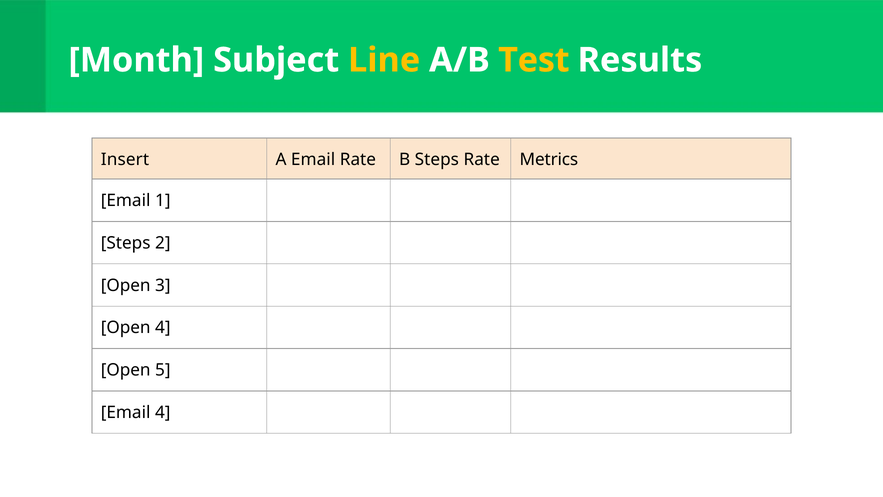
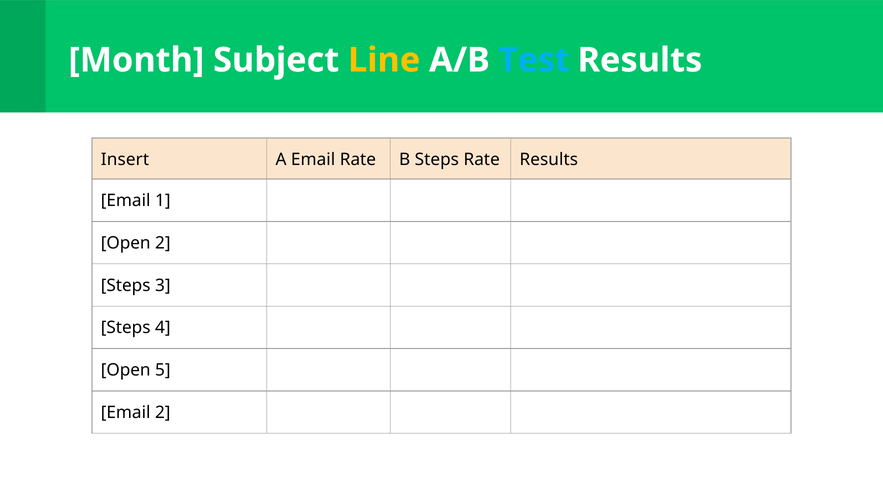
Test colour: yellow -> light blue
Rate Metrics: Metrics -> Results
Steps at (126, 243): Steps -> Open
Open at (126, 285): Open -> Steps
Open at (126, 328): Open -> Steps
Email 4: 4 -> 2
